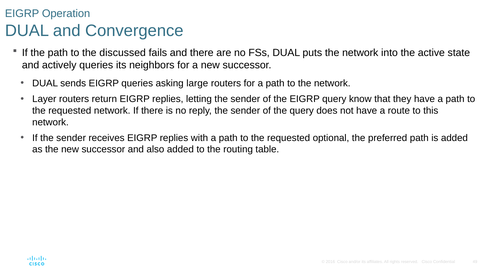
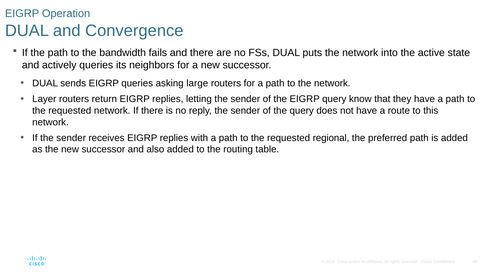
discussed: discussed -> bandwidth
optional: optional -> regional
